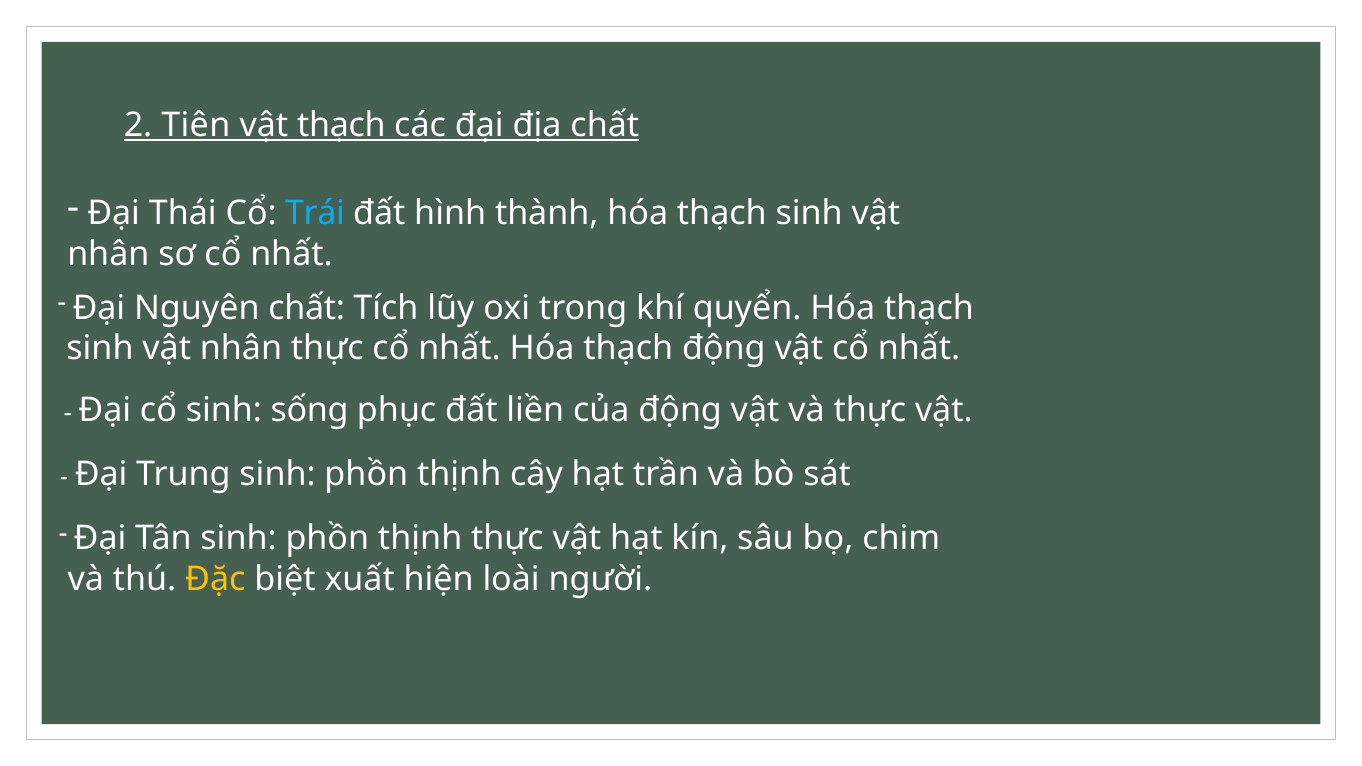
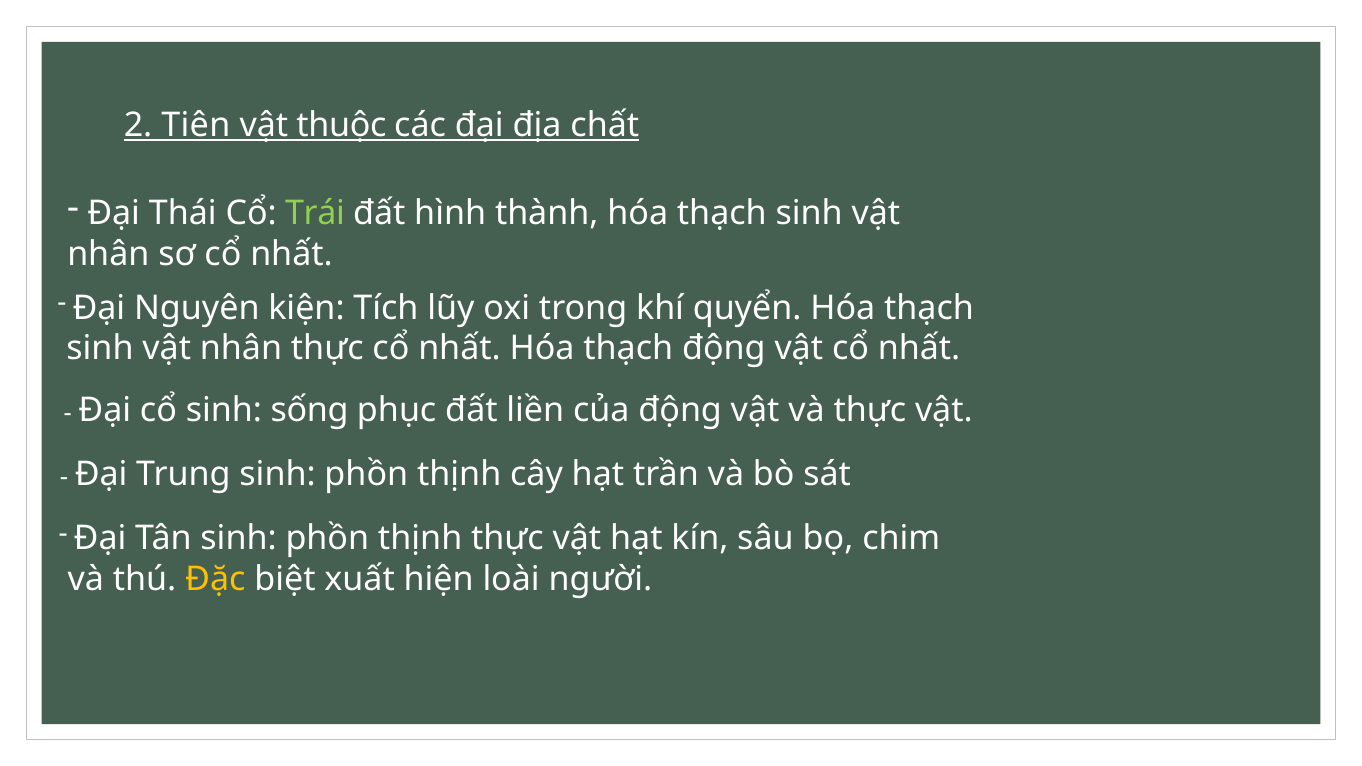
vật thạch: thạch -> thuộc
Trái colour: light blue -> light green
Nguyên chất: chất -> kiện
